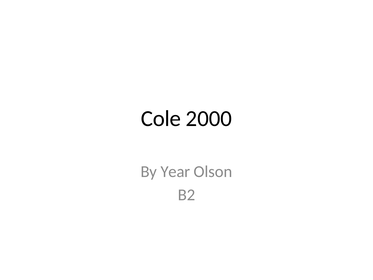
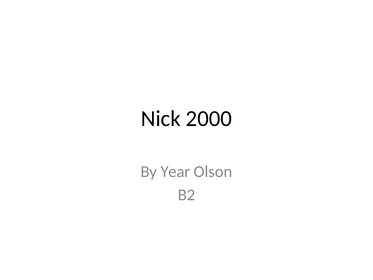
Cole: Cole -> Nick
